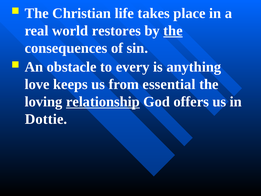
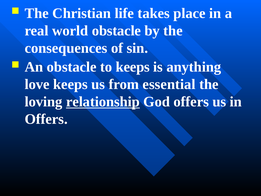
world restores: restores -> obstacle
the at (173, 31) underline: present -> none
to every: every -> keeps
Dottie at (46, 119): Dottie -> Offers
